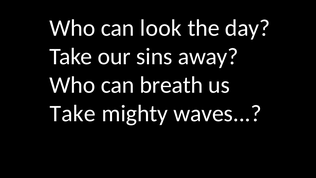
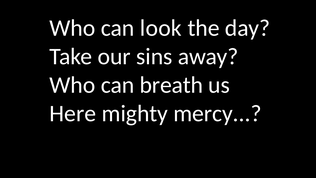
Take at (73, 113): Take -> Here
waves: waves -> mercy
